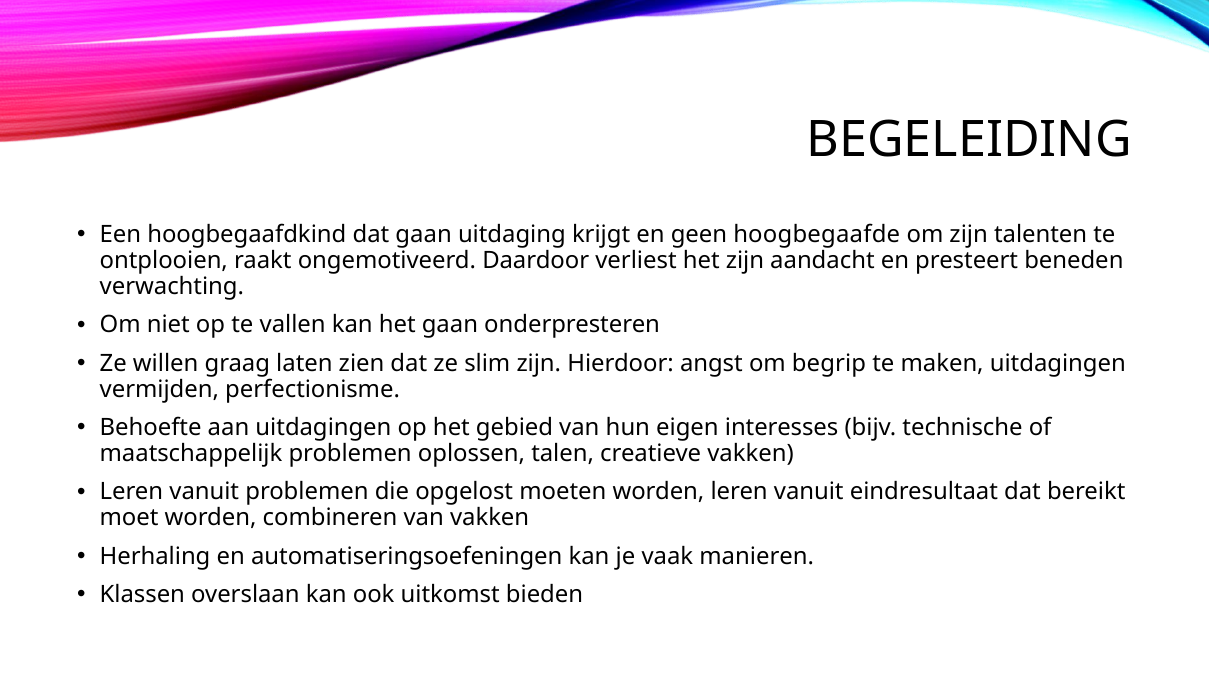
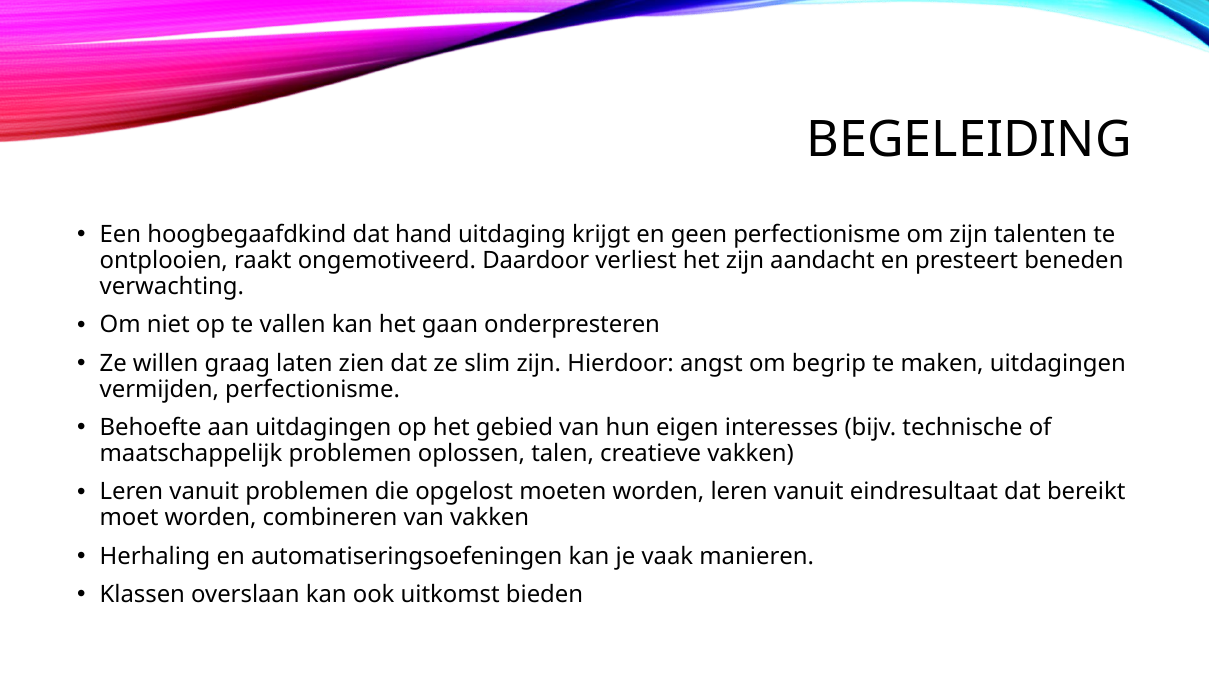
dat gaan: gaan -> hand
geen hoogbegaafde: hoogbegaafde -> perfectionisme
